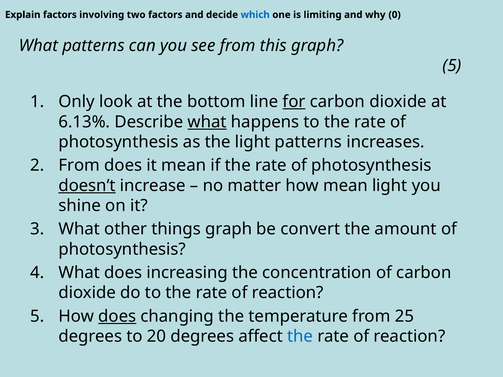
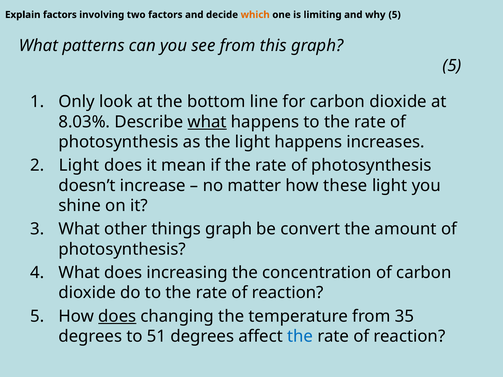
which colour: blue -> orange
why 0: 0 -> 5
for underline: present -> none
6.13%: 6.13% -> 8.03%
light patterns: patterns -> happens
From at (79, 165): From -> Light
doesn’t underline: present -> none
how mean: mean -> these
25: 25 -> 35
20: 20 -> 51
